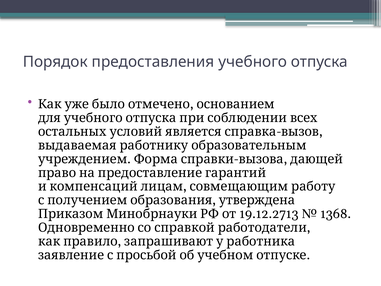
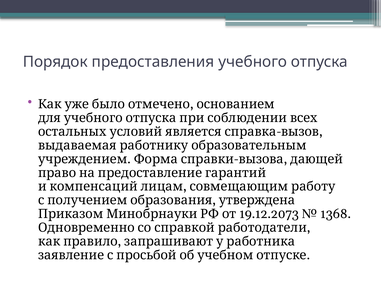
19.12.2713: 19.12.2713 -> 19.12.2073
